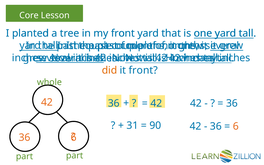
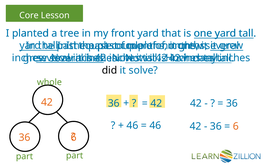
did colour: orange -> black
it front: front -> solve
31 at (132, 126): 31 -> 46
90 at (155, 126): 90 -> 46
